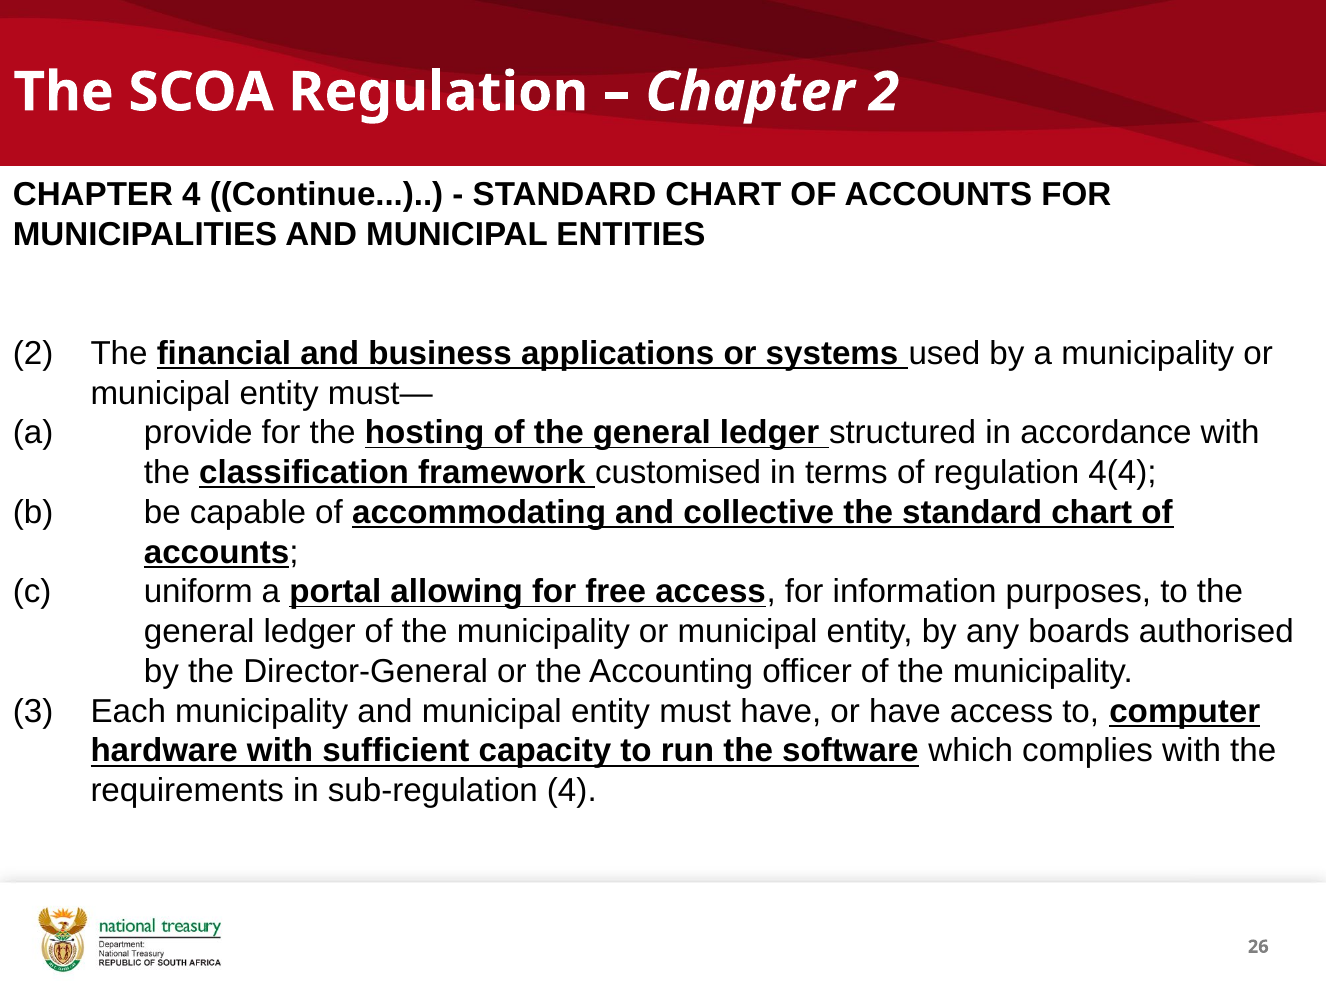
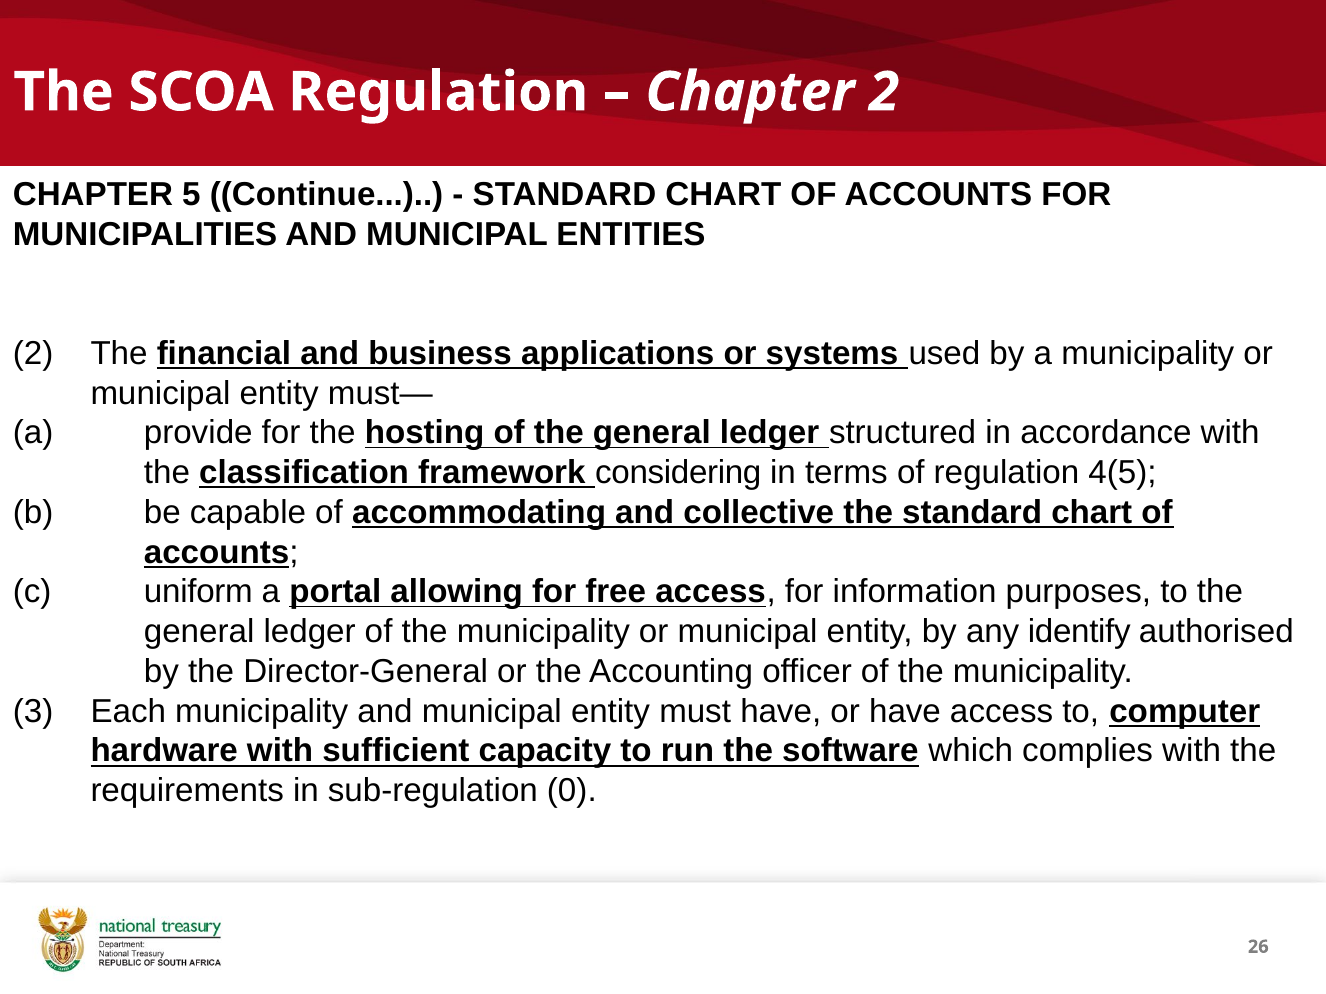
CHAPTER 4: 4 -> 5
customised: customised -> considering
4(4: 4(4 -> 4(5
boards: boards -> identify
sub-regulation 4: 4 -> 0
